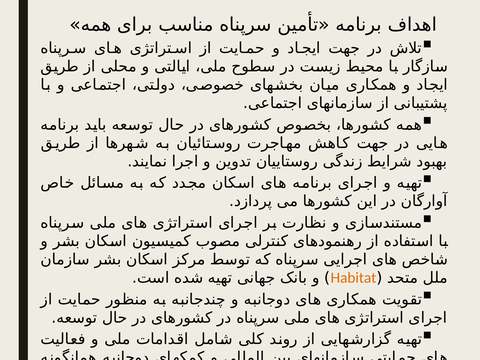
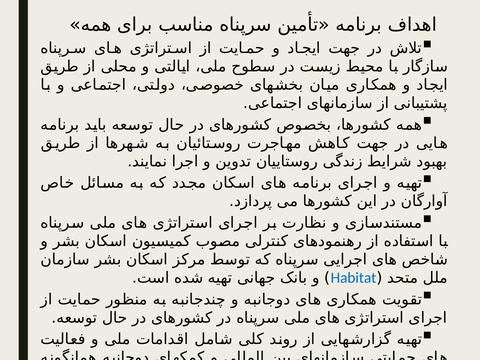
Habitat colour: orange -> blue
